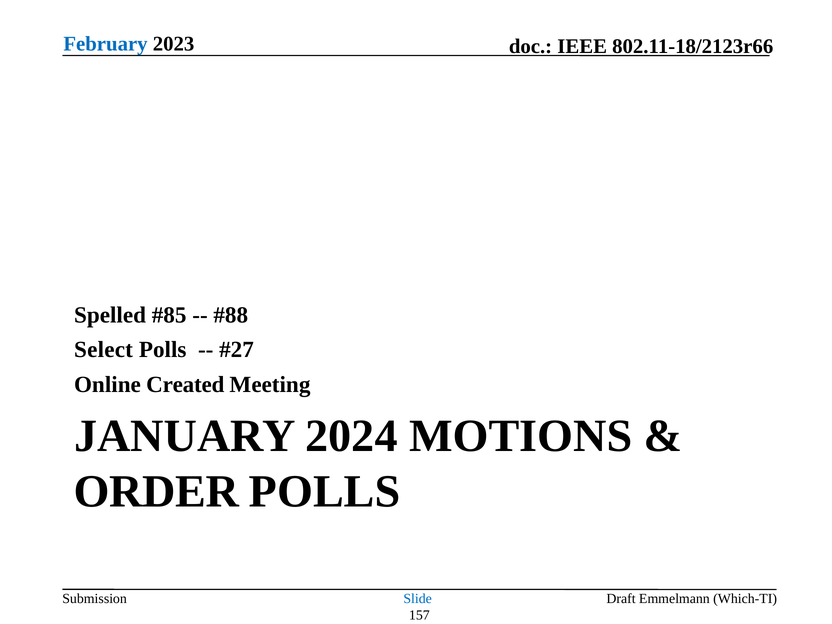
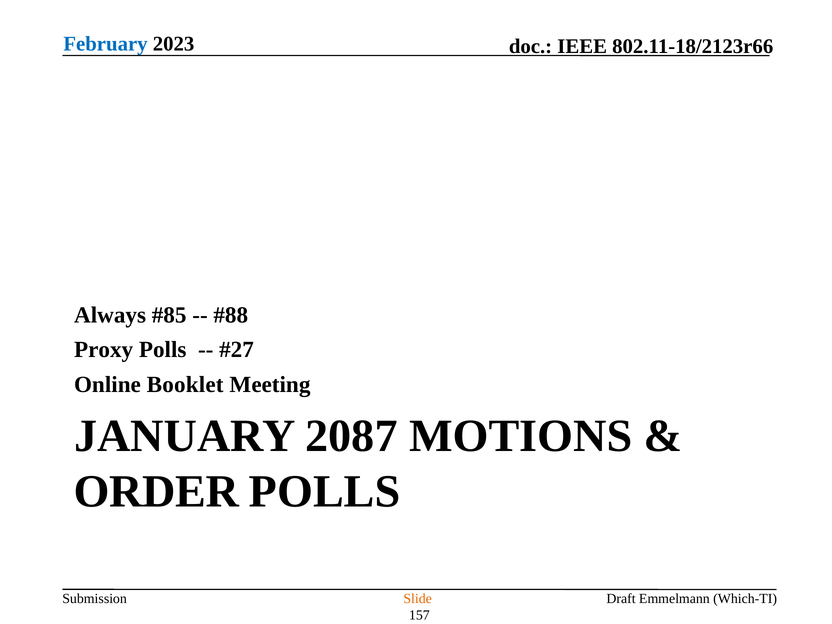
Spelled: Spelled -> Always
Select: Select -> Proxy
Created: Created -> Booklet
2024: 2024 -> 2087
Slide colour: blue -> orange
